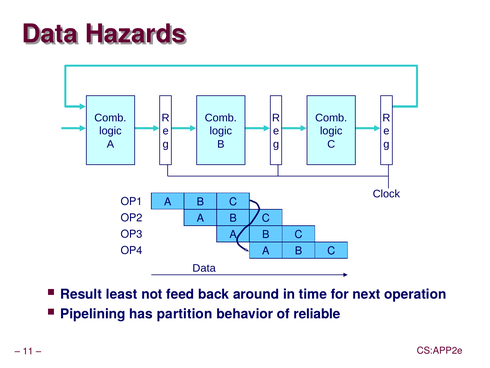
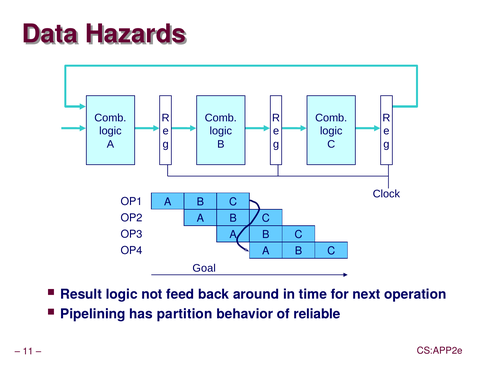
Data at (204, 268): Data -> Goal
Result least: least -> logic
